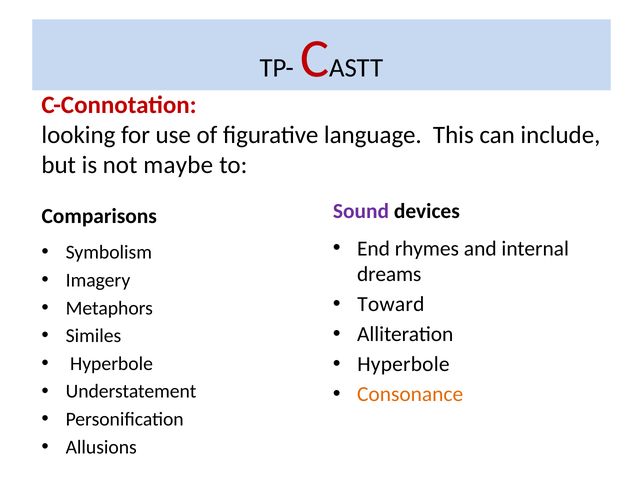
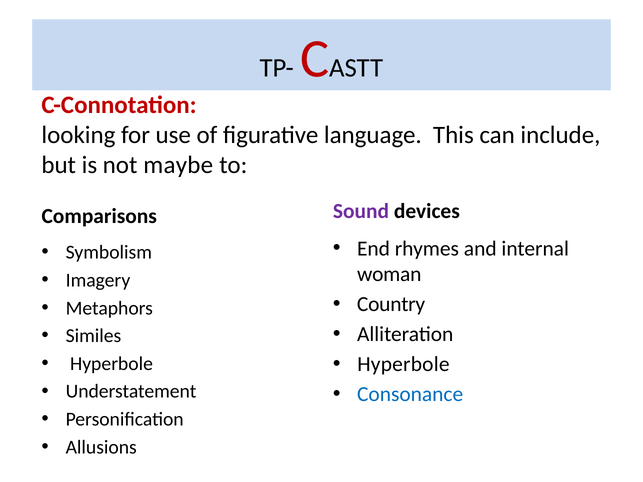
dreams: dreams -> woman
Toward: Toward -> Country
Consonance colour: orange -> blue
